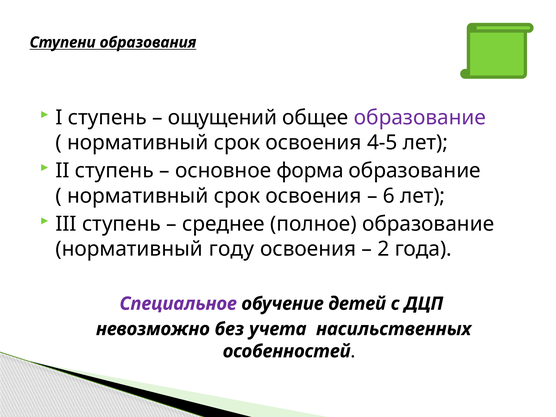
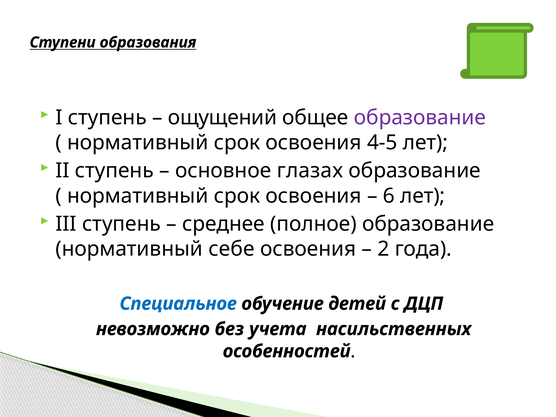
форма: форма -> глазах
году: году -> себе
Специальное colour: purple -> blue
